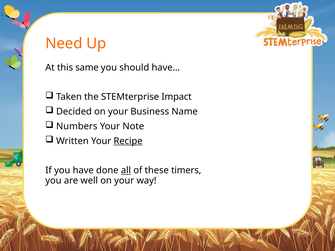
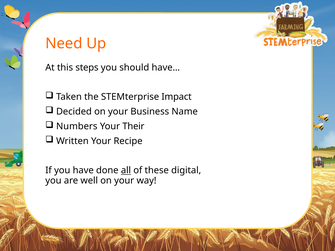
same: same -> steps
Note: Note -> Their
Recipe underline: present -> none
timers: timers -> digital
